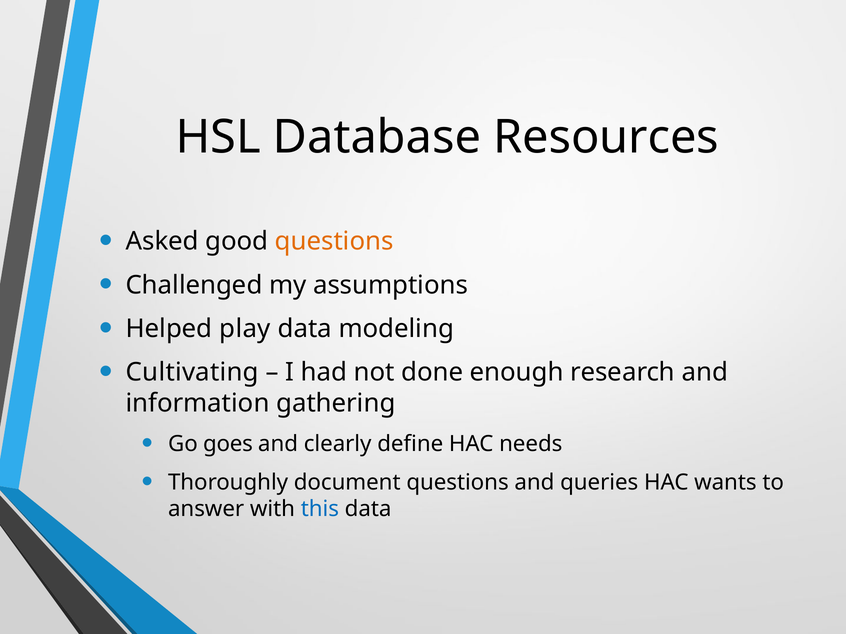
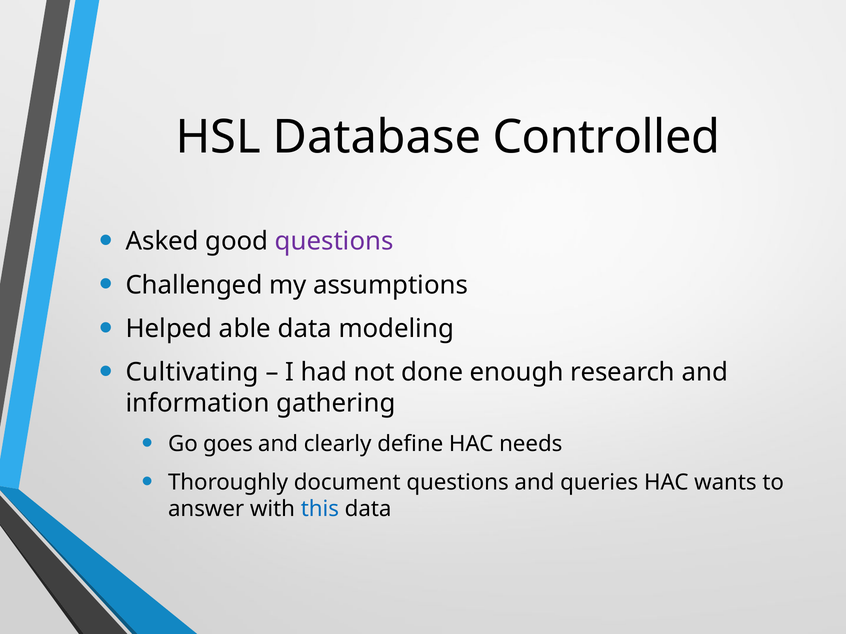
Resources: Resources -> Controlled
questions at (334, 242) colour: orange -> purple
play: play -> able
